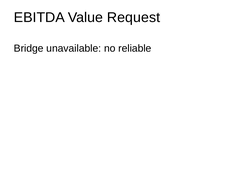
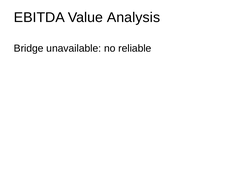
Request: Request -> Analysis
